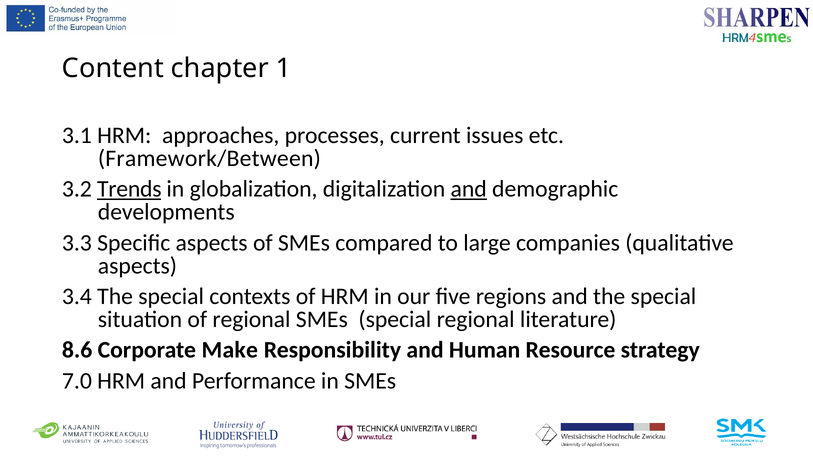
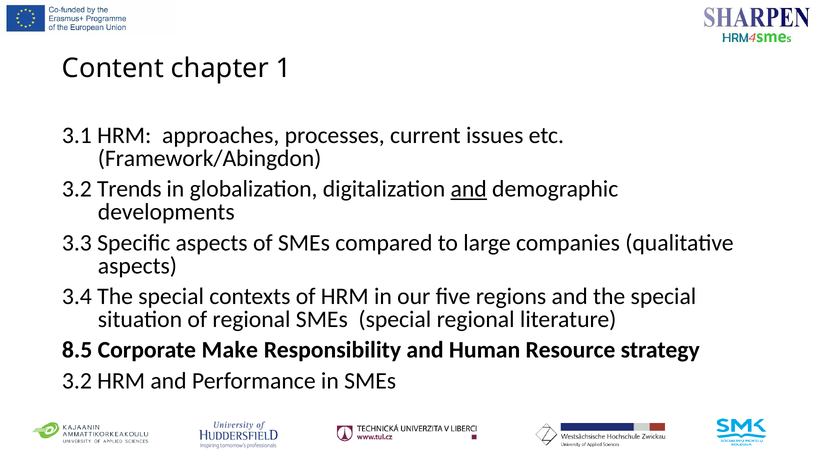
Framework/Between: Framework/Between -> Framework/Abingdon
Trends underline: present -> none
8.6: 8.6 -> 8.5
7.0 at (77, 381): 7.0 -> 3.2
